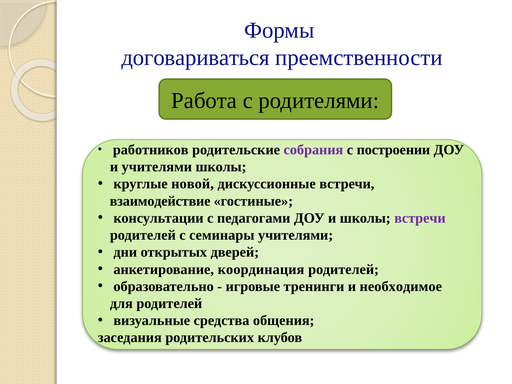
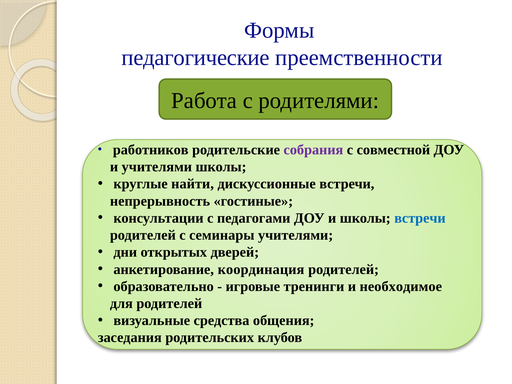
договариваться: договариваться -> педагогические
построении: построении -> совместной
новой: новой -> найти
взаимодействие: взаимодействие -> непрерывность
встречи at (420, 218) colour: purple -> blue
